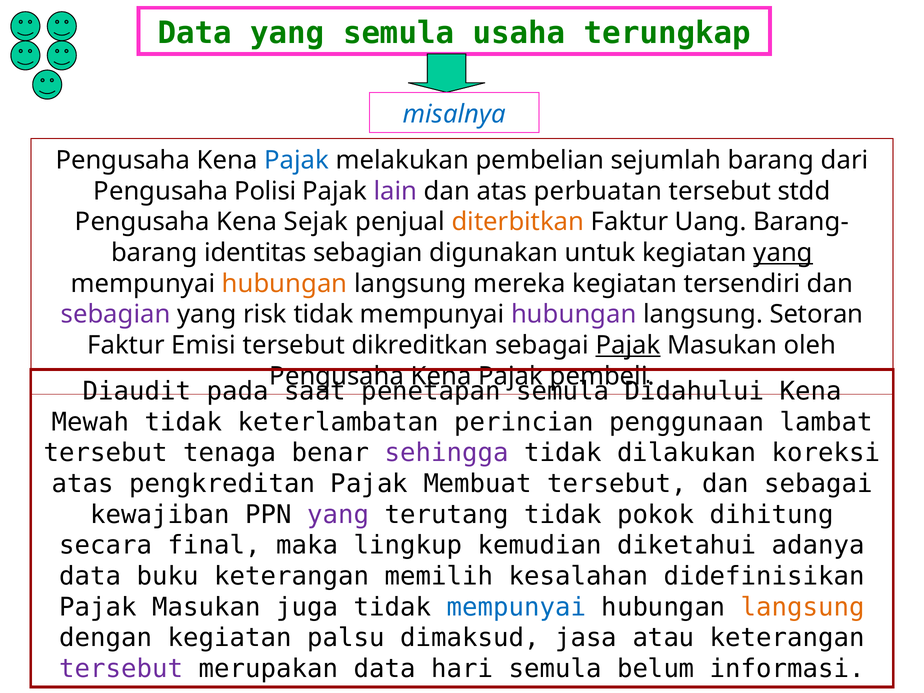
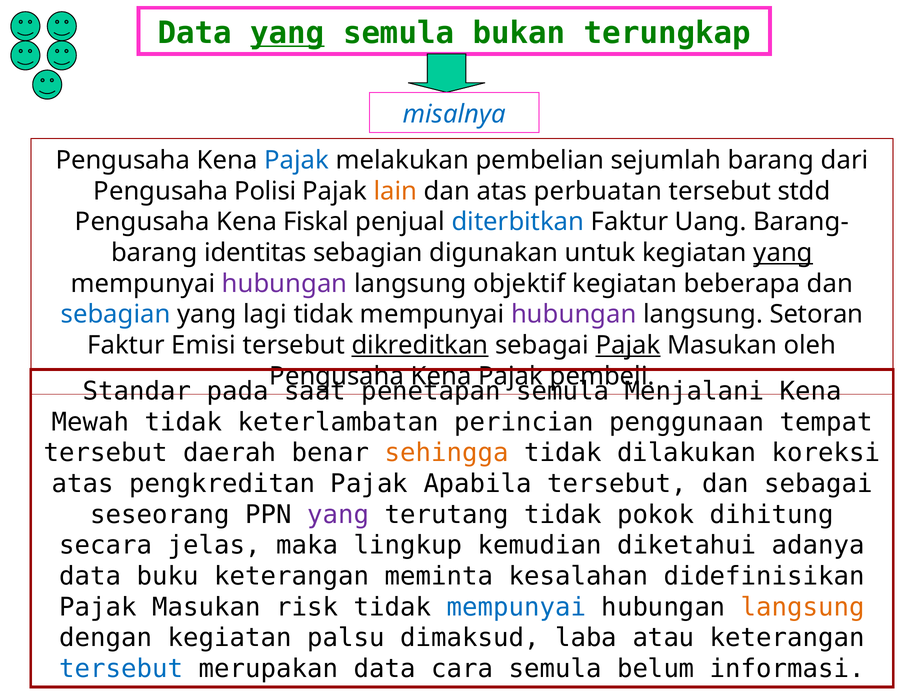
yang at (287, 33) underline: none -> present
usaha: usaha -> bukan
lain colour: purple -> orange
Sejak: Sejak -> Fiskal
diterbitkan colour: orange -> blue
hubungan at (285, 284) colour: orange -> purple
mereka: mereka -> objektif
tersendiri: tersendiri -> beberapa
sebagian at (116, 314) colour: purple -> blue
risk: risk -> lagi
dikreditkan underline: none -> present
Diaudit: Diaudit -> Standar
Didahului: Didahului -> Menjalani
lambat: lambat -> tempat
tenaga: tenaga -> daerah
sehingga colour: purple -> orange
Membuat: Membuat -> Apabila
kewajiban: kewajiban -> seseorang
final: final -> jelas
memilih: memilih -> meminta
juga: juga -> risk
jasa: jasa -> laba
tersebut at (121, 669) colour: purple -> blue
hari: hari -> cara
